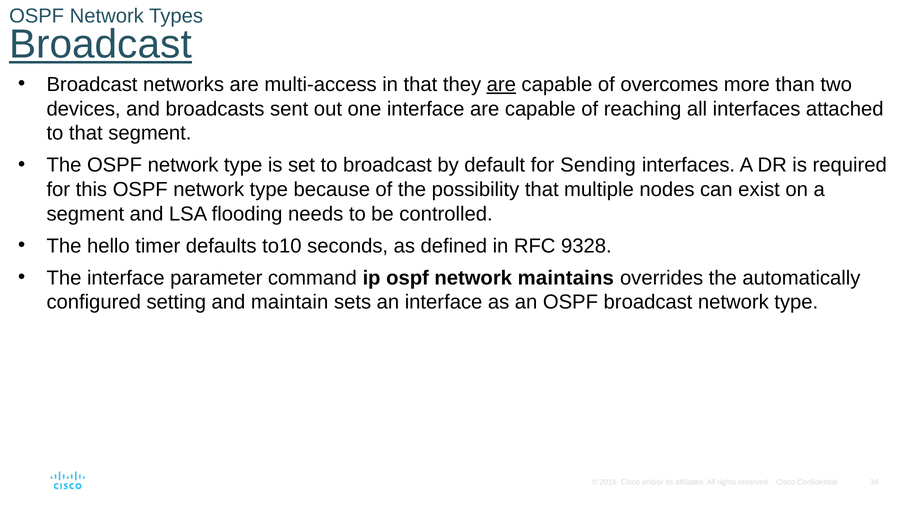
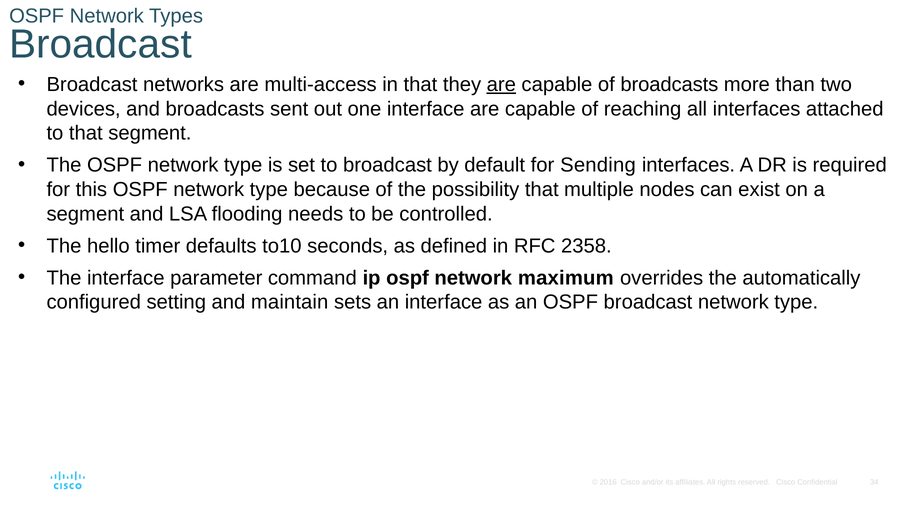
Broadcast at (100, 45) underline: present -> none
of overcomes: overcomes -> broadcasts
9328: 9328 -> 2358
maintains: maintains -> maximum
